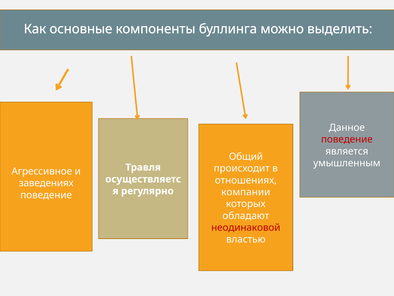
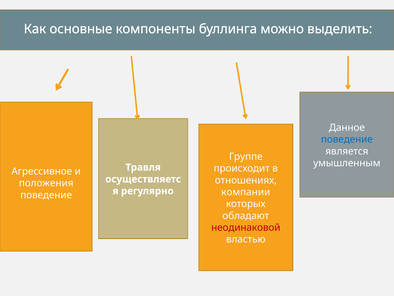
поведение at (347, 139) colour: red -> blue
Общий: Общий -> Группе
заведениях: заведениях -> положения
